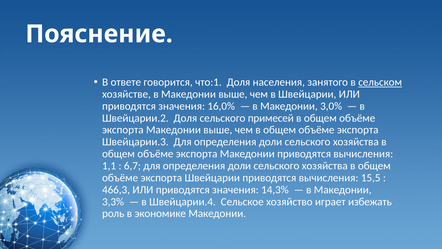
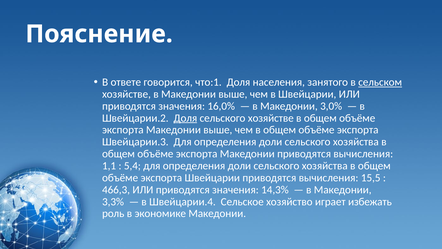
Доля at (185, 118) underline: none -> present
сельского примесей: примесей -> хозяйстве
6,7: 6,7 -> 5,4
